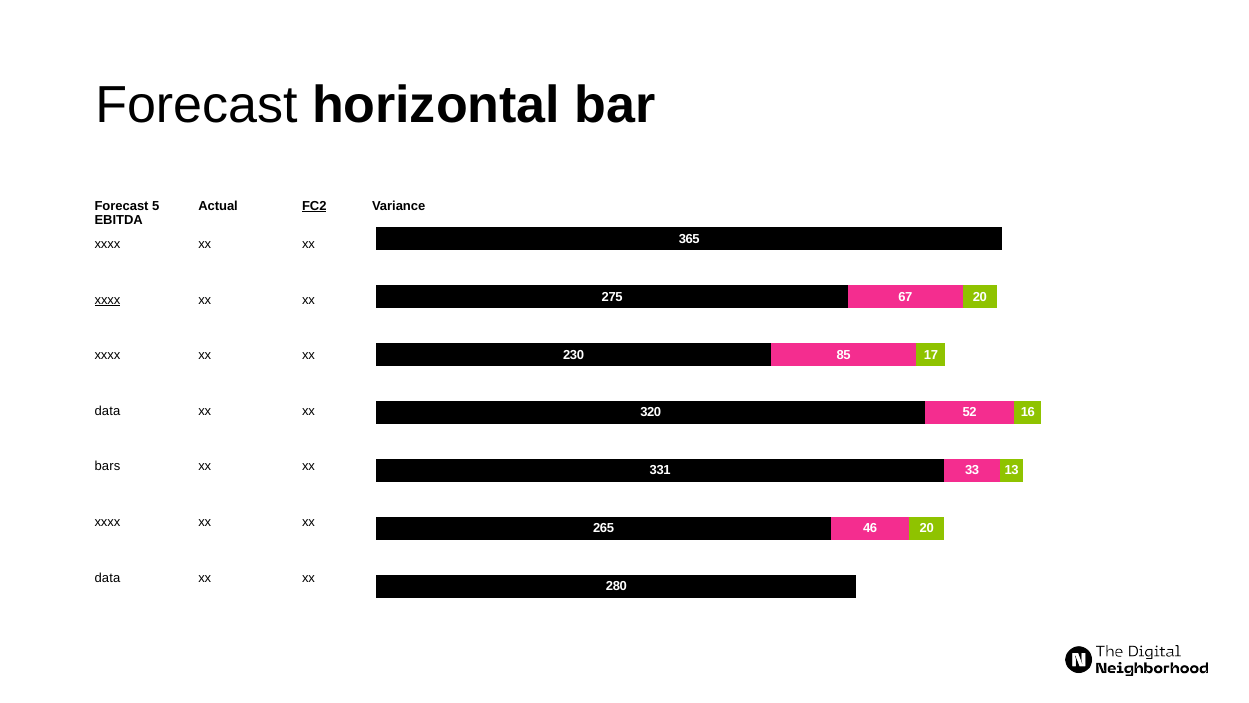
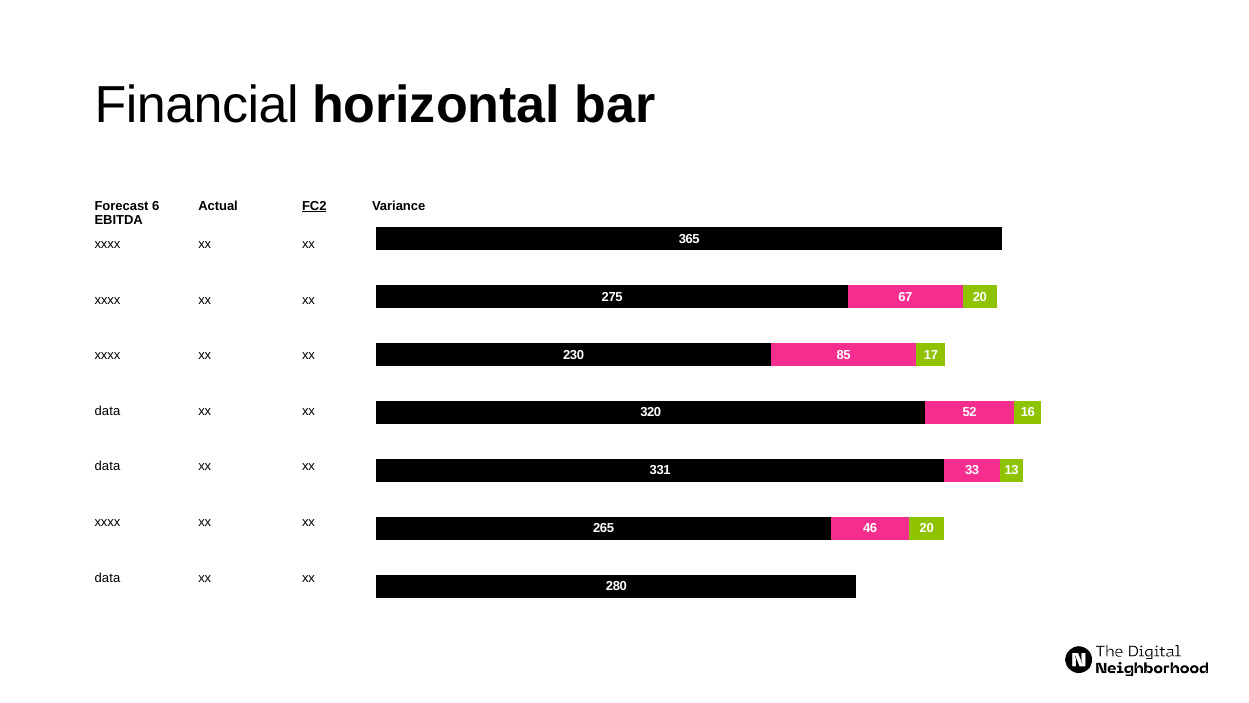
Forecast at (196, 105): Forecast -> Financial
5: 5 -> 6
xxxx at (108, 300) underline: present -> none
bars at (107, 466): bars -> data
